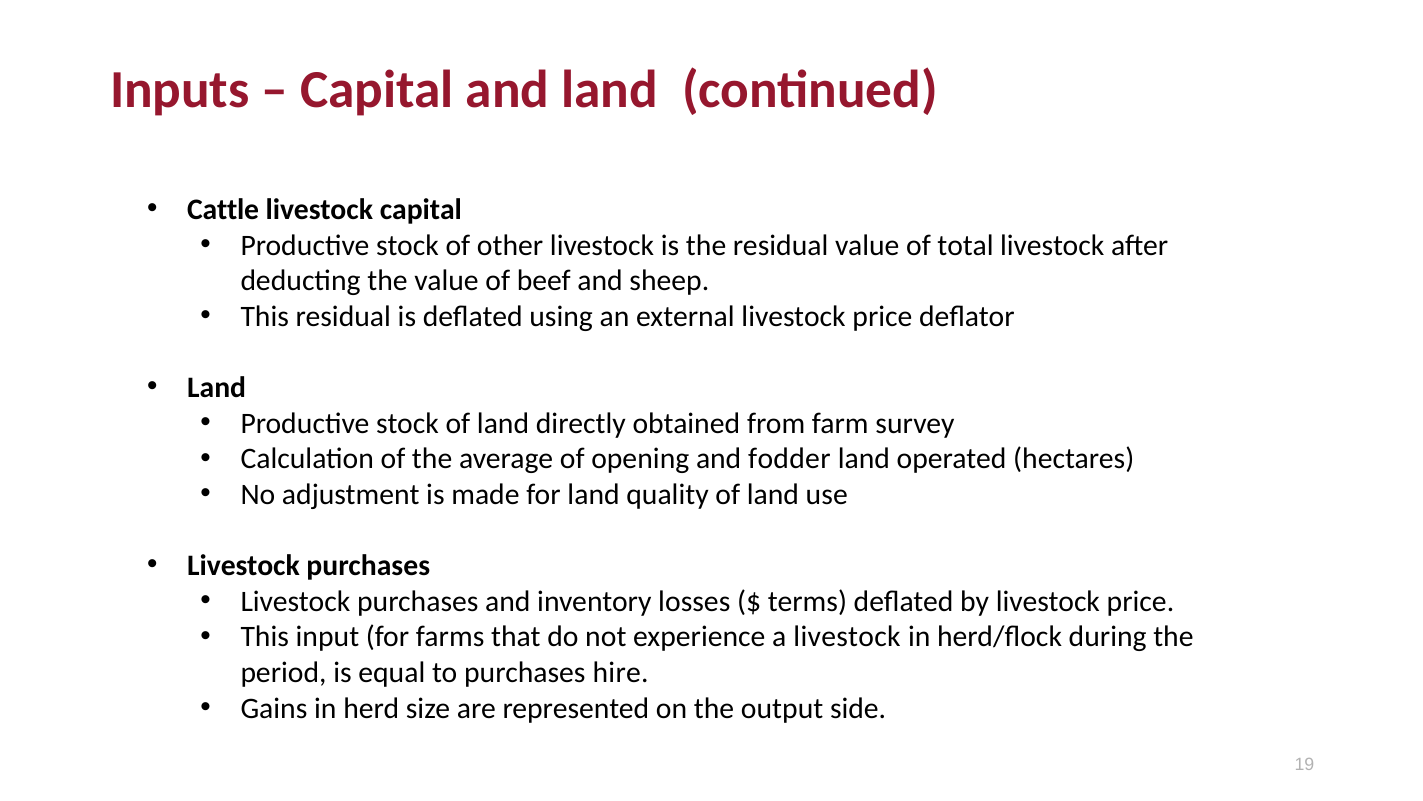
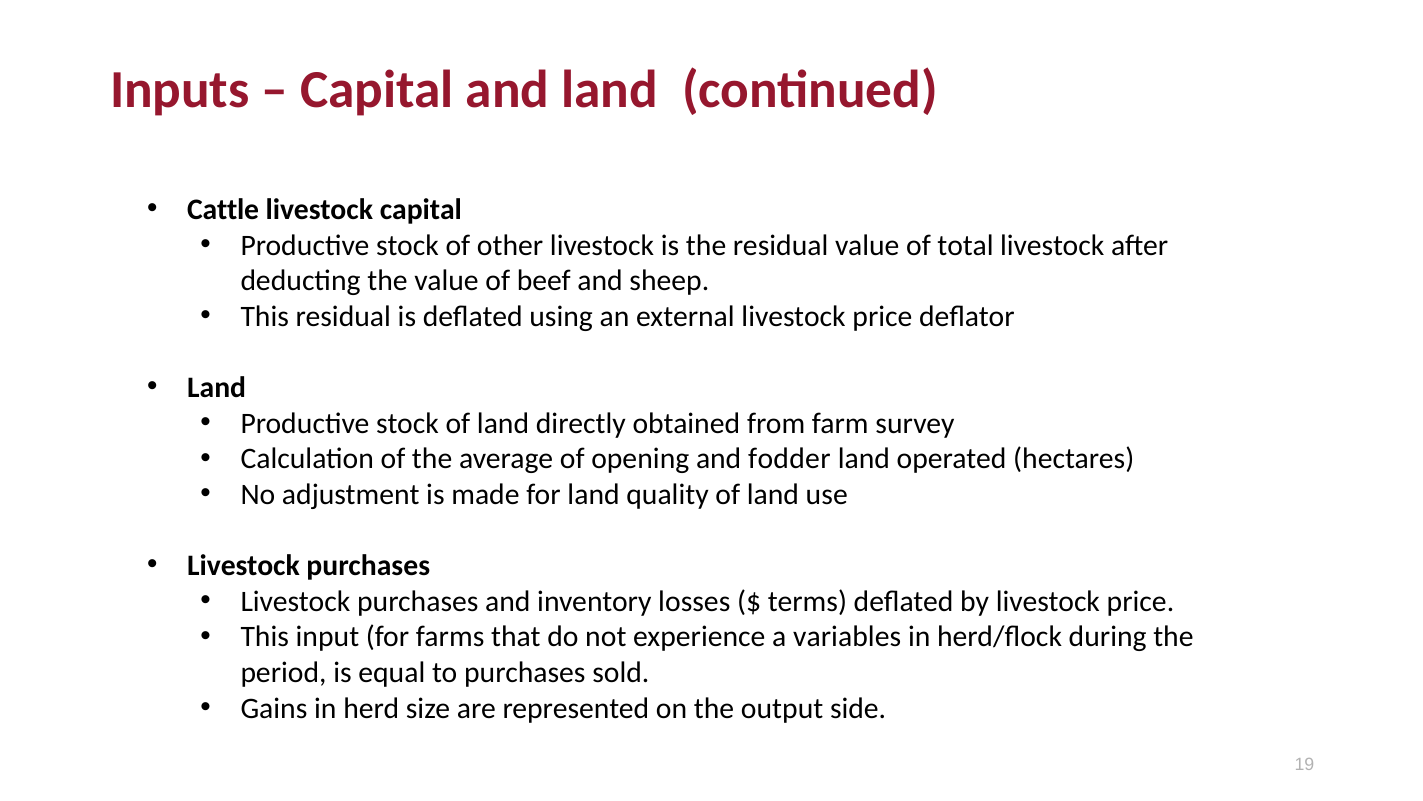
a livestock: livestock -> variables
hire: hire -> sold
